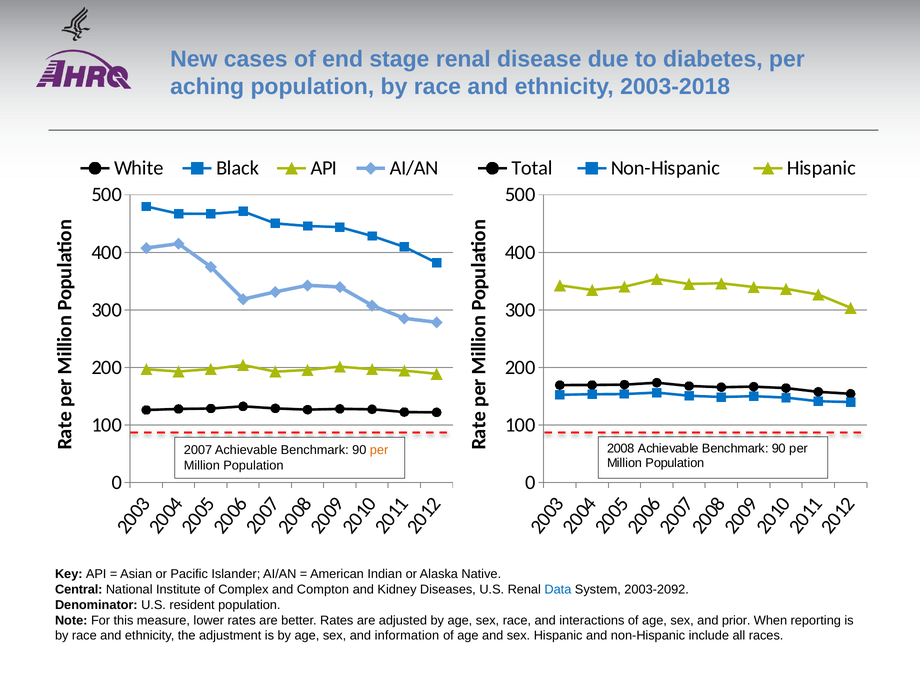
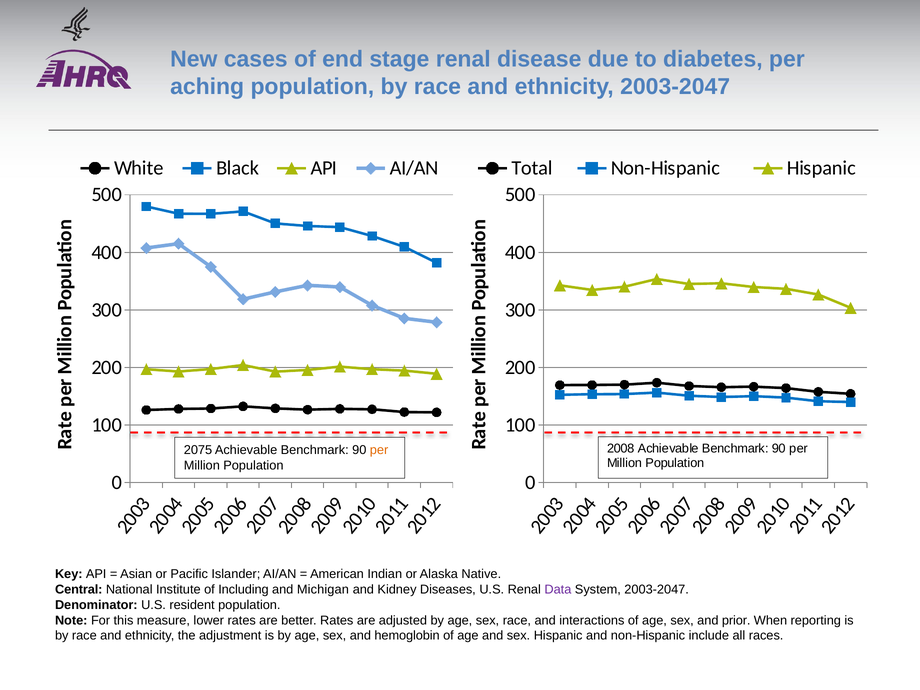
ethnicity 2003-2018: 2003-2018 -> 2003-2047
2007: 2007 -> 2075
Complex: Complex -> Including
Compton: Compton -> Michigan
Data colour: blue -> purple
System 2003-2092: 2003-2092 -> 2003-2047
information: information -> hemoglobin
